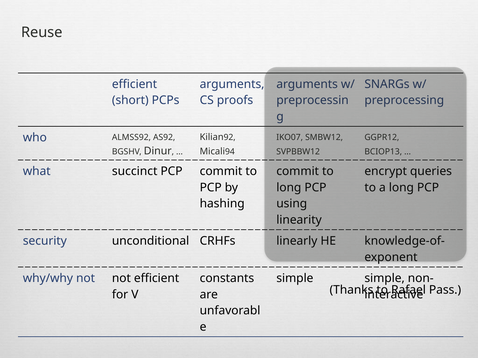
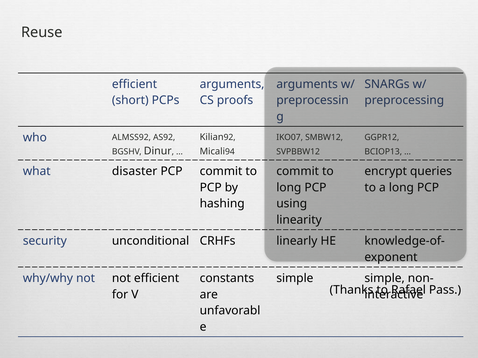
succinct: succinct -> disaster
